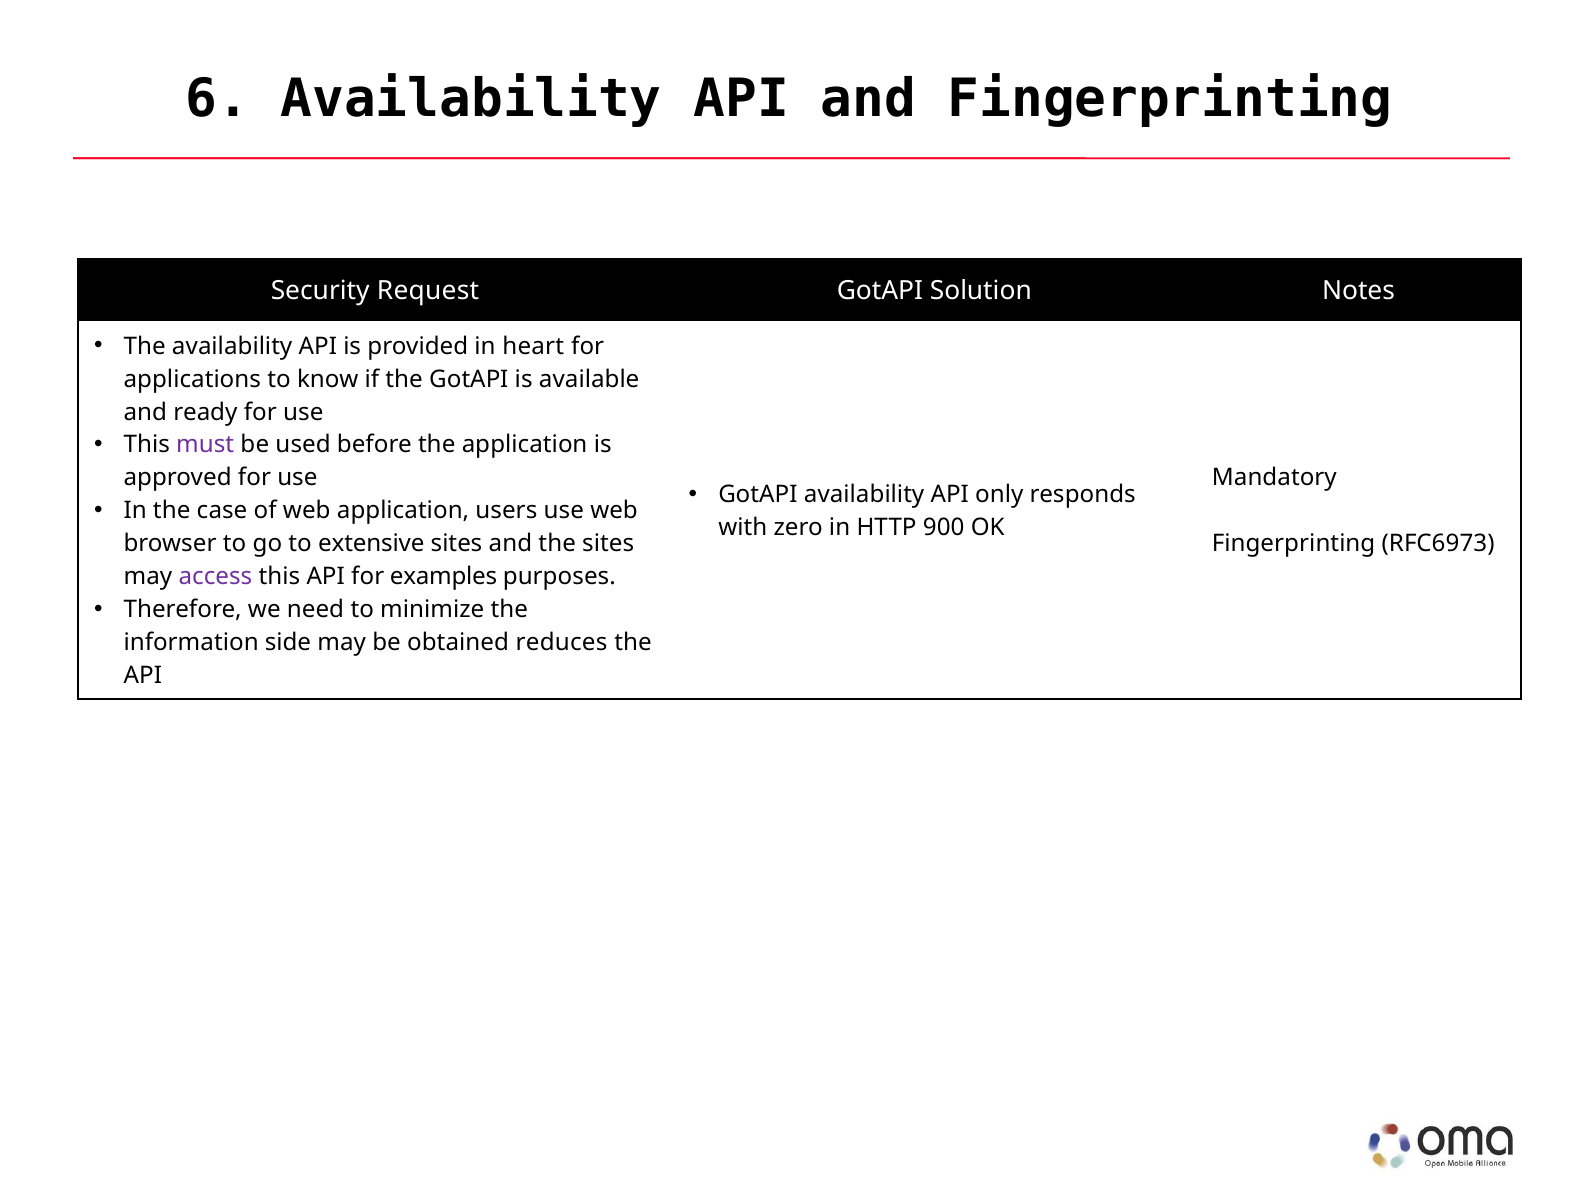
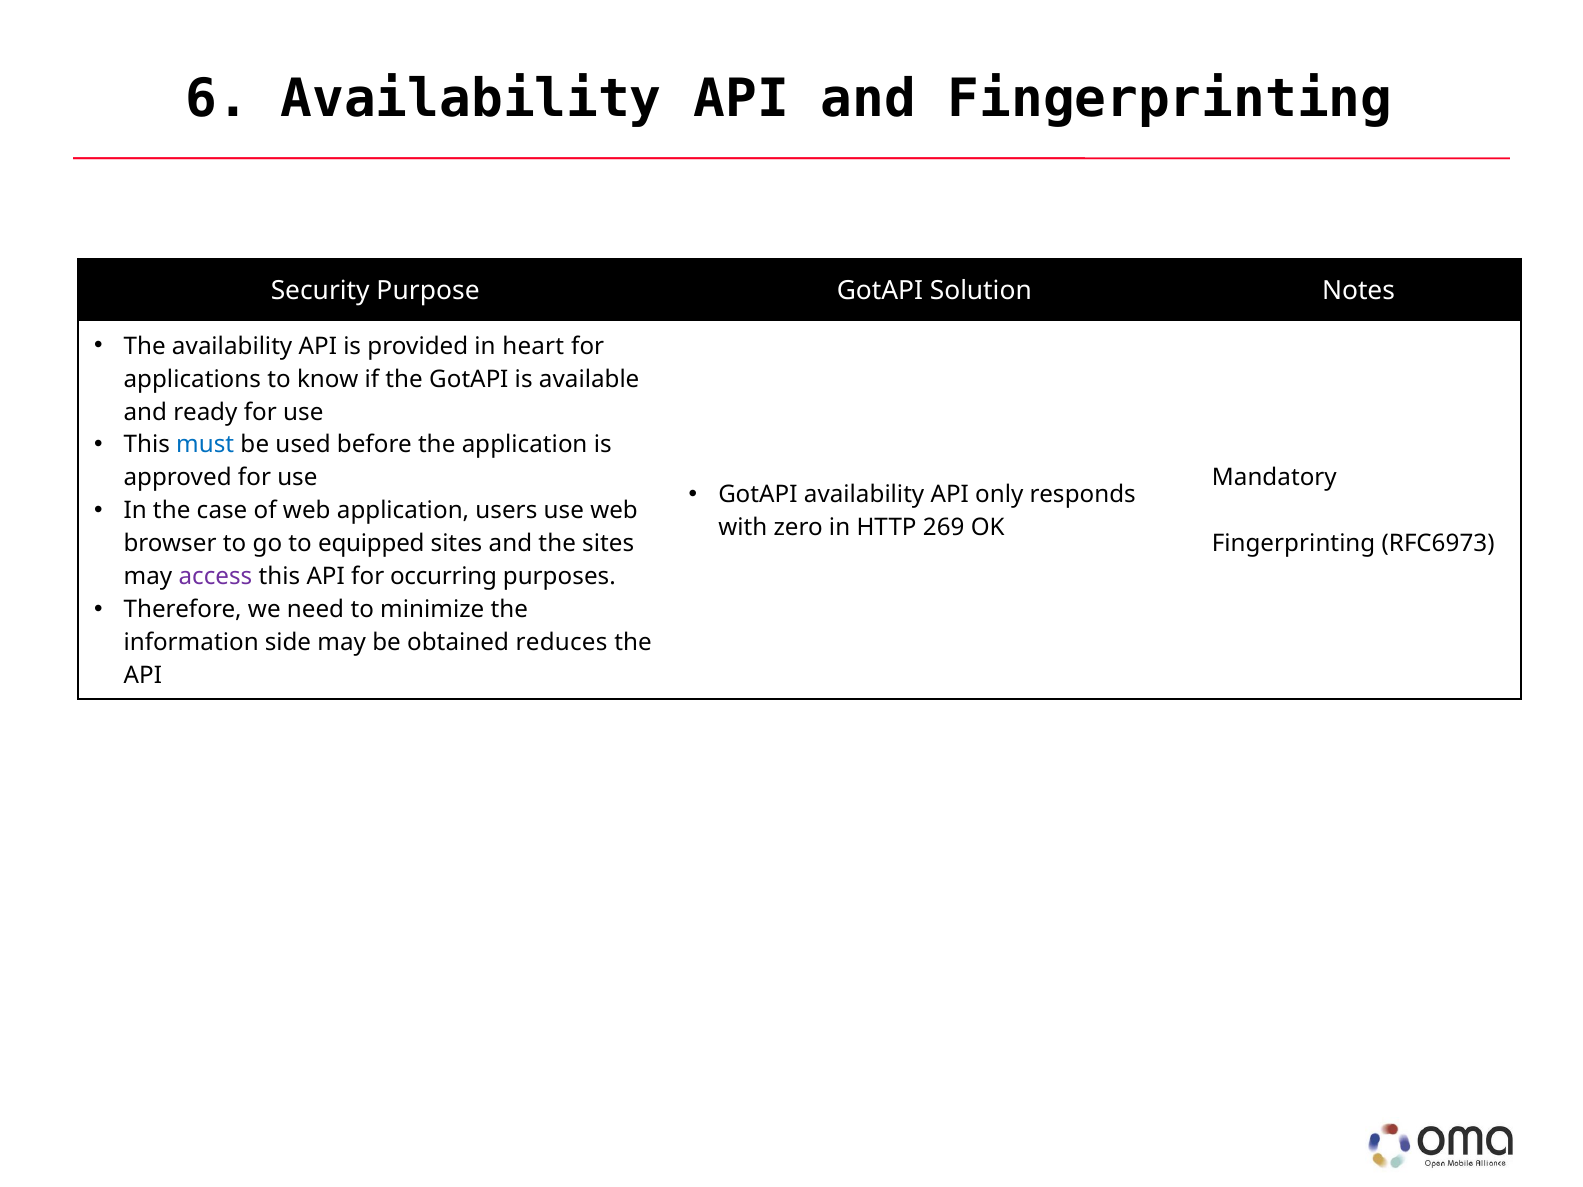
Request: Request -> Purpose
must colour: purple -> blue
900: 900 -> 269
extensive: extensive -> equipped
examples: examples -> occurring
